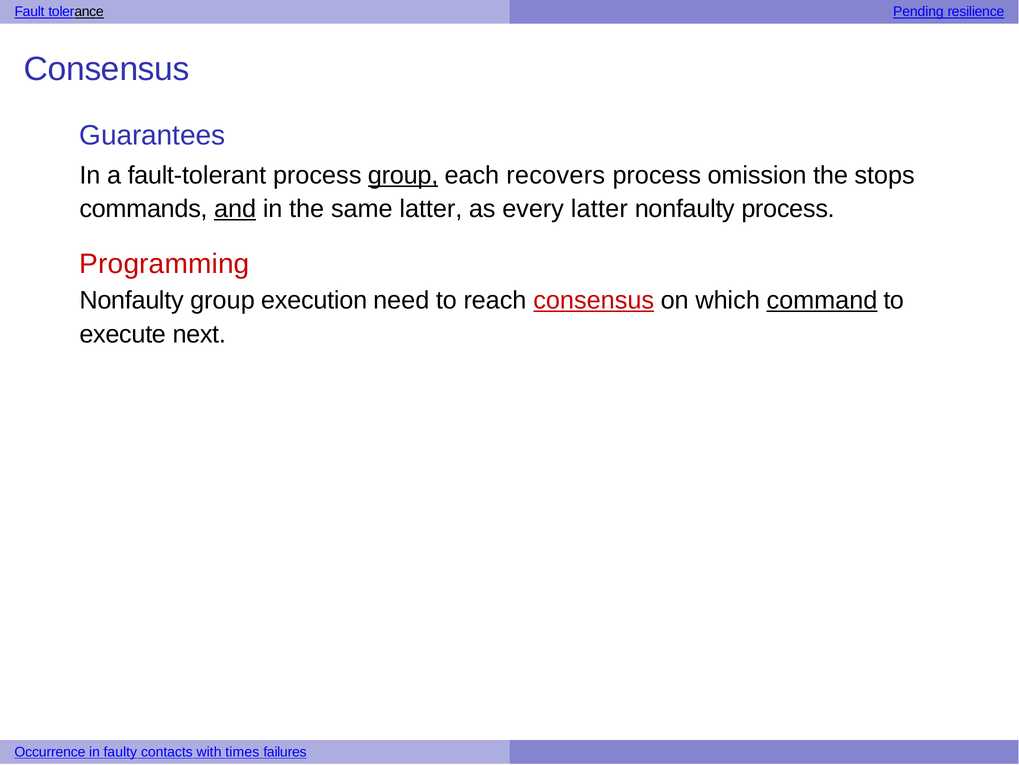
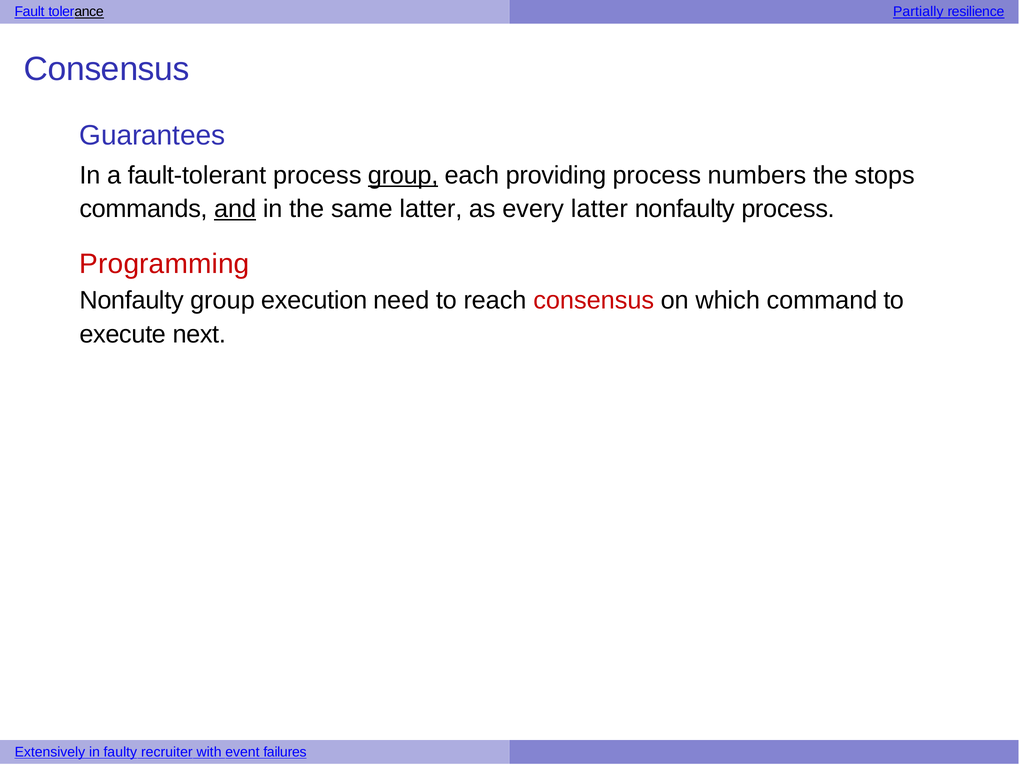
Pending: Pending -> Partially
recovers: recovers -> providing
omission: omission -> numbers
consensus at (594, 300) underline: present -> none
command underline: present -> none
Occurrence: Occurrence -> Extensively
contacts: contacts -> recruiter
times: times -> event
